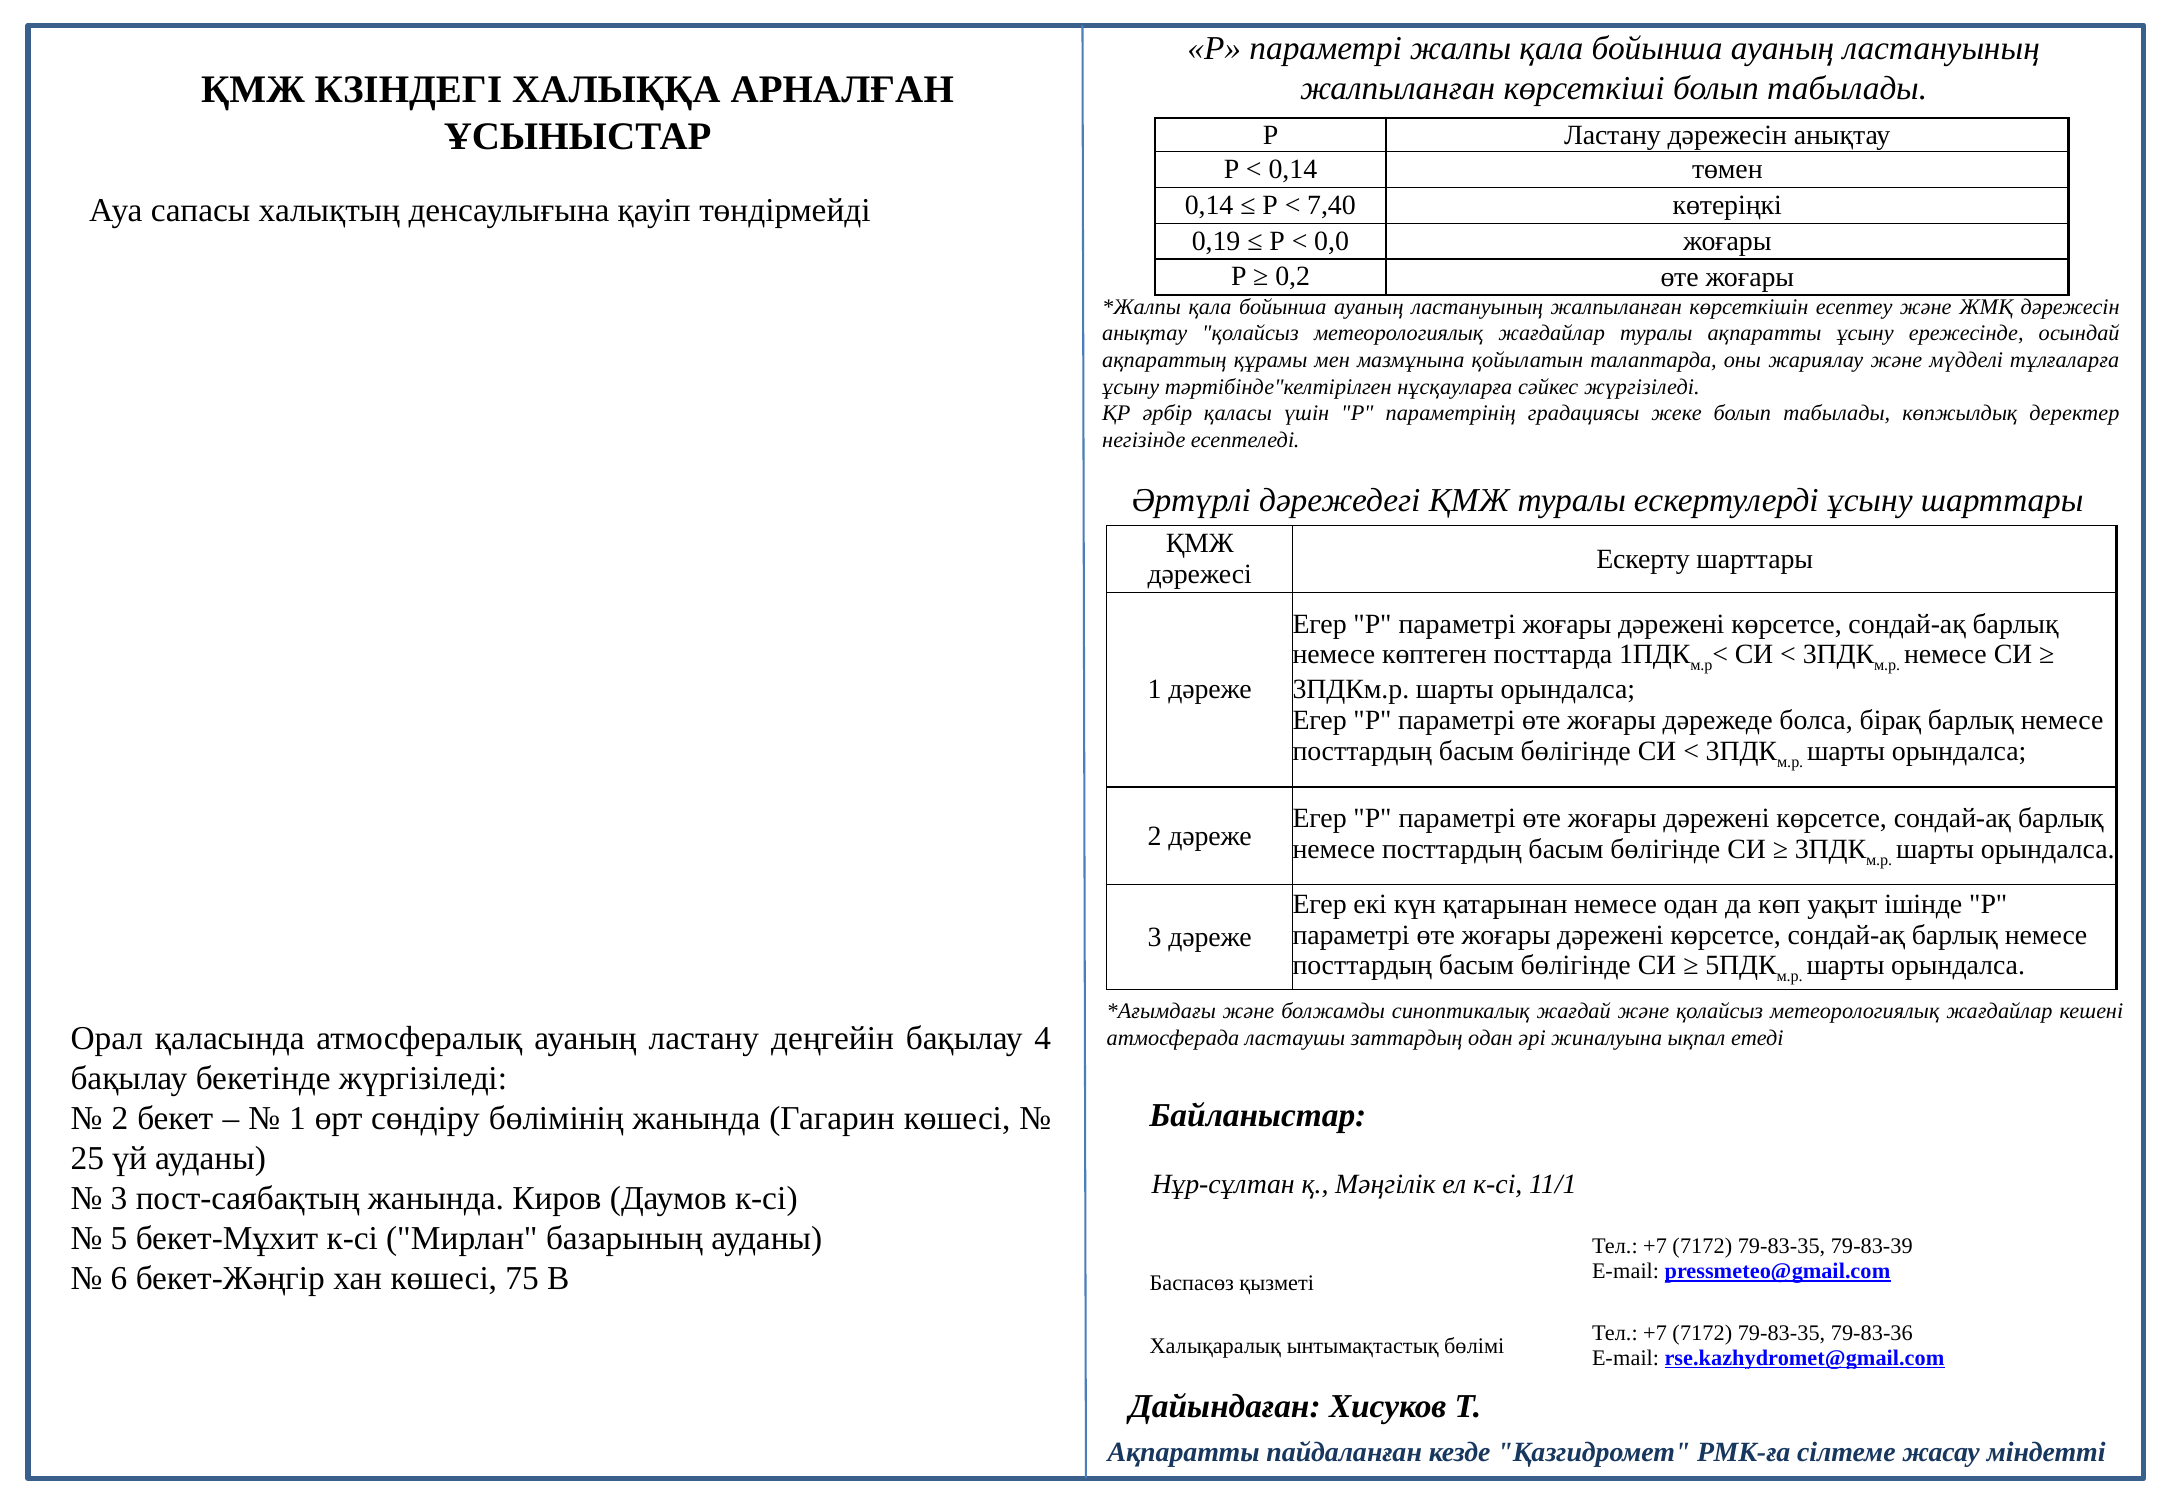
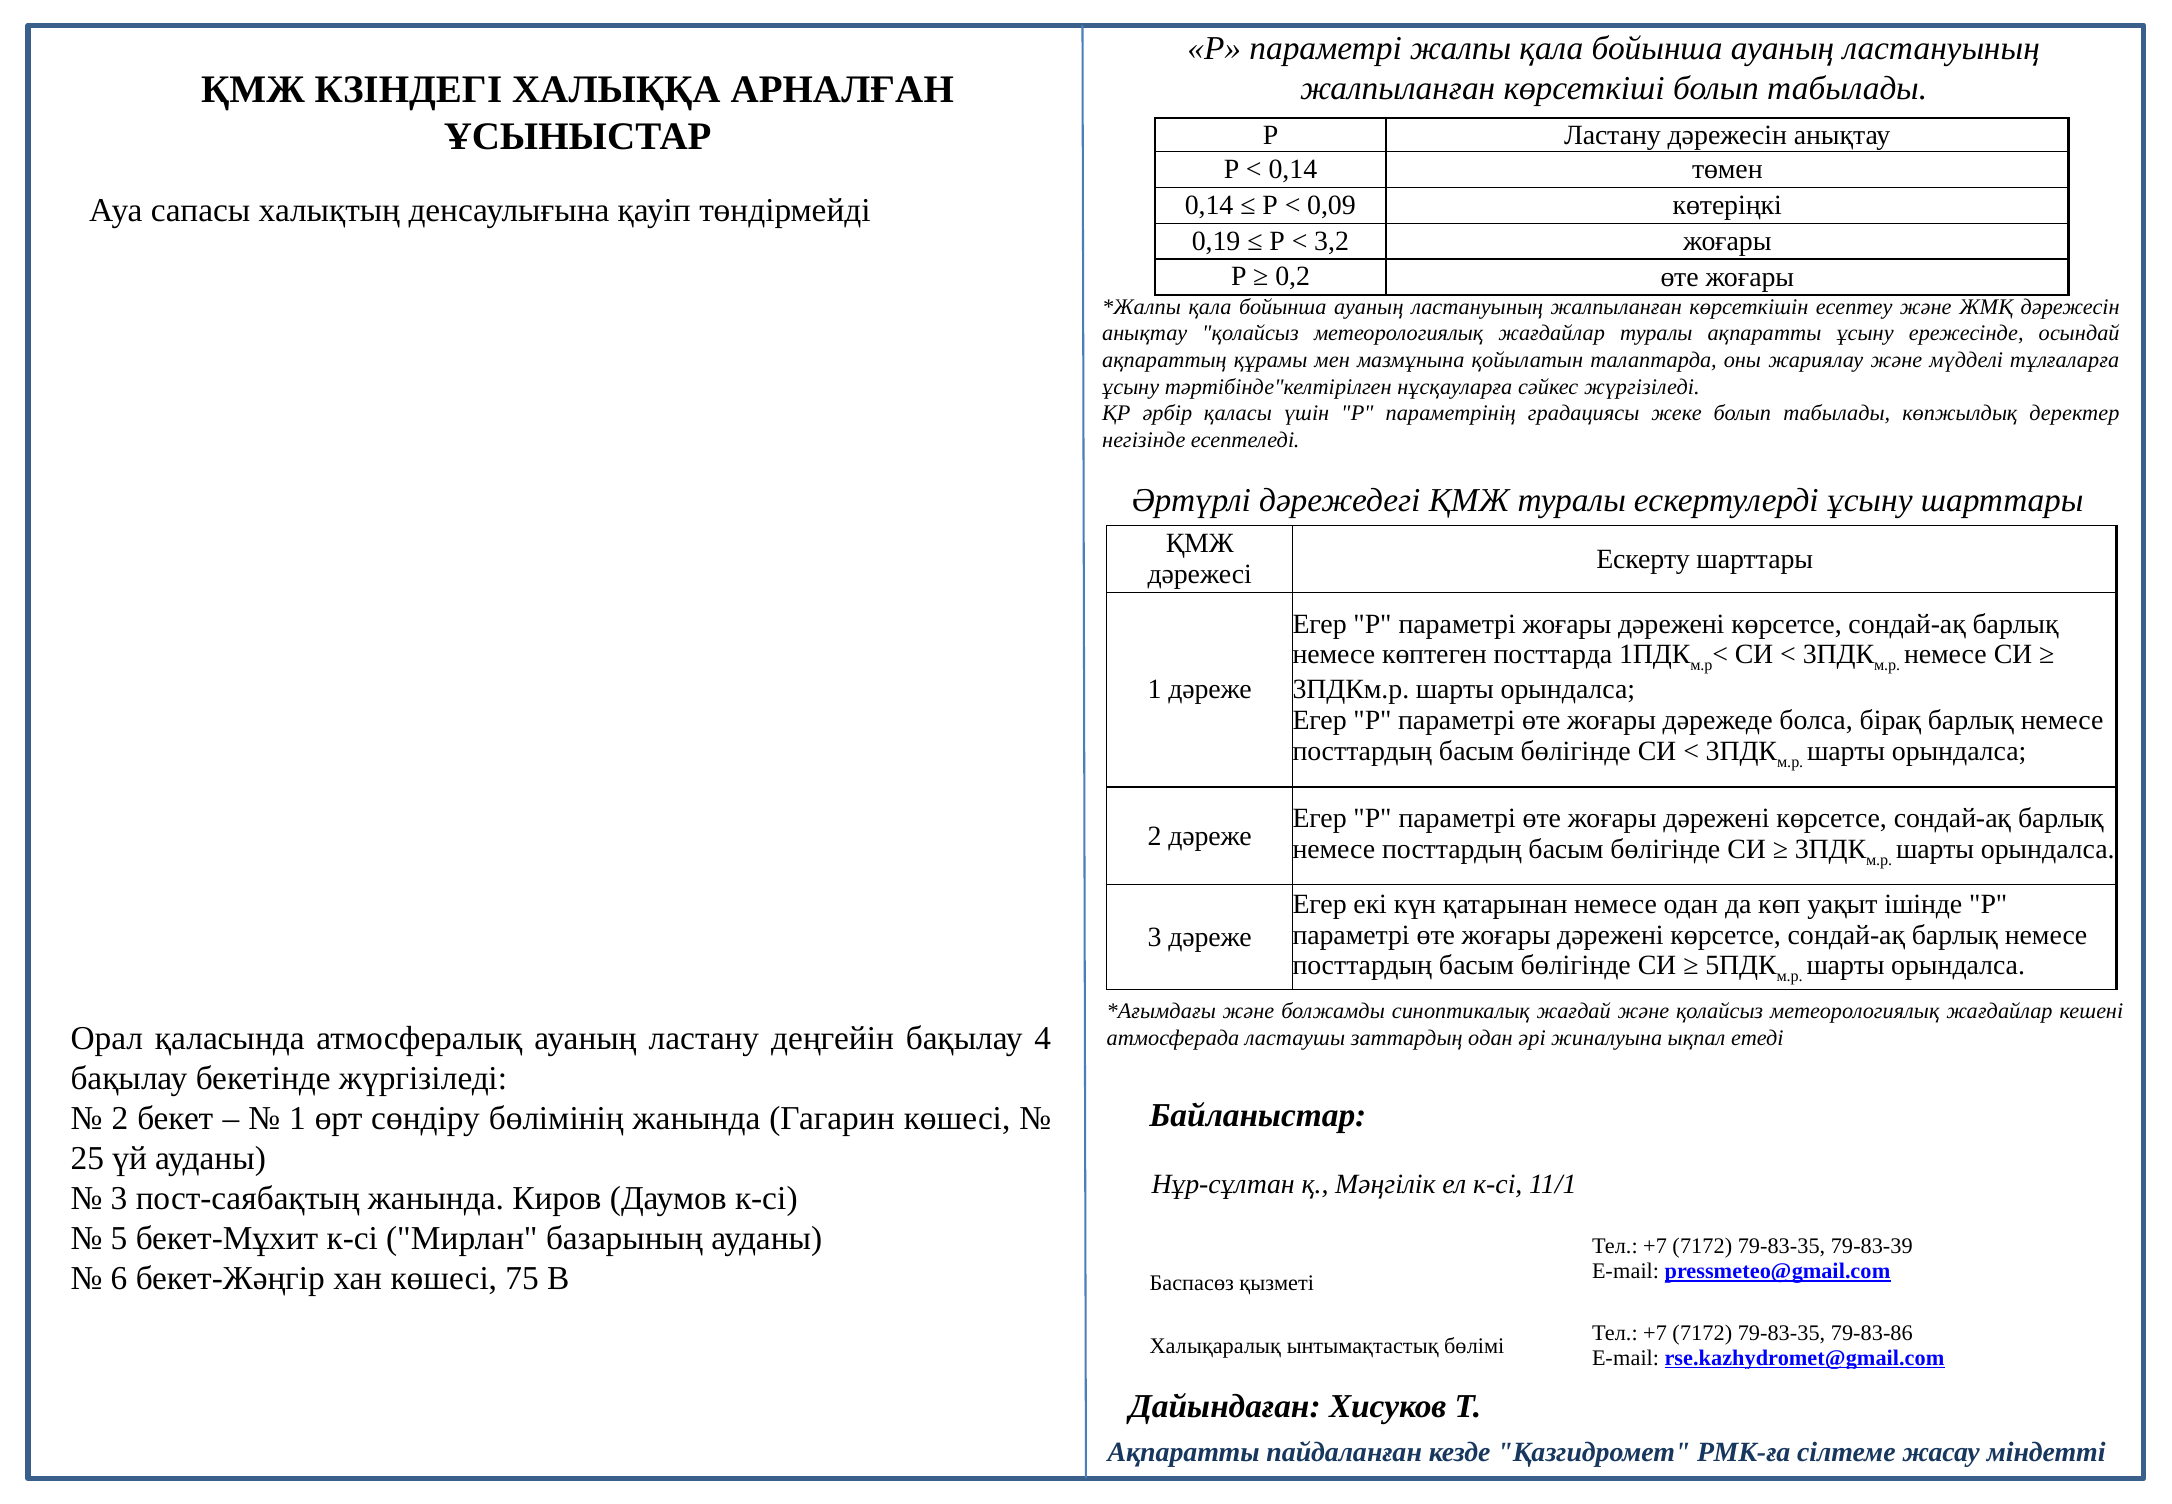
7,40: 7,40 -> 0,09
0,0: 0,0 -> 3,2
79-83-36: 79-83-36 -> 79-83-86
